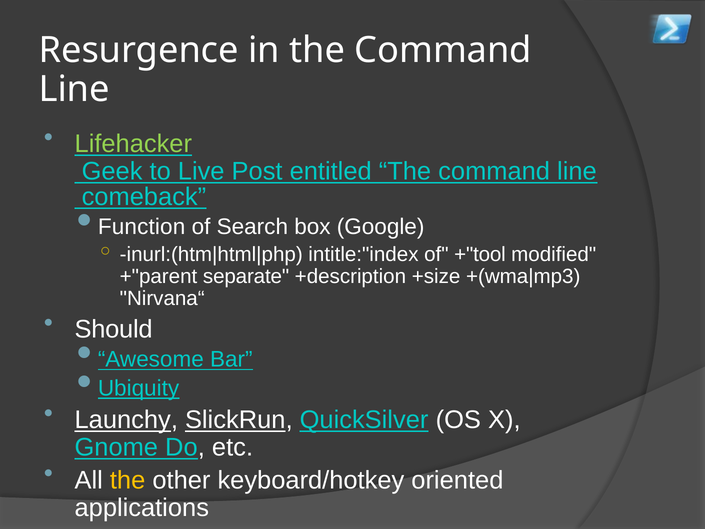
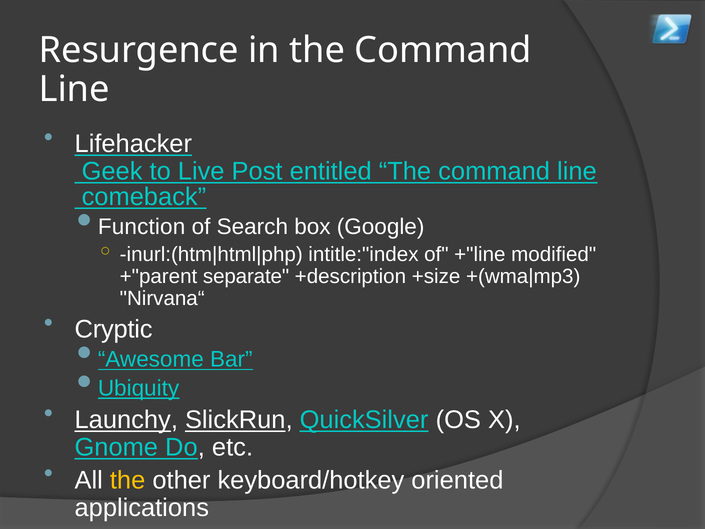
Lifehacker colour: light green -> white
+"tool: +"tool -> +"line
Should: Should -> Cryptic
